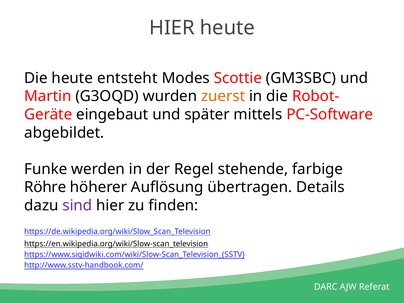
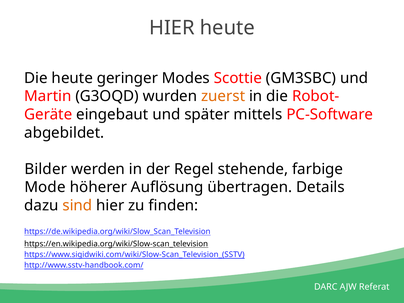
entsteht: entsteht -> geringer
Funke: Funke -> Bilder
Röhre: Röhre -> Mode
sind colour: purple -> orange
